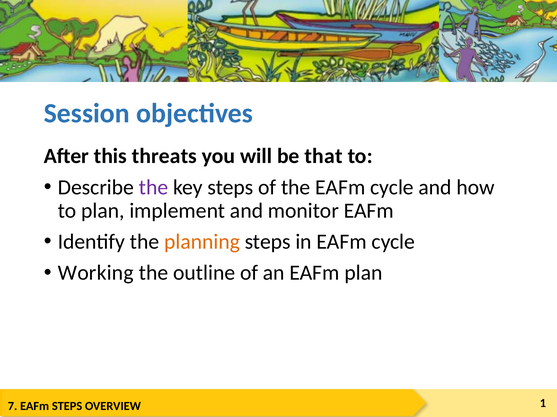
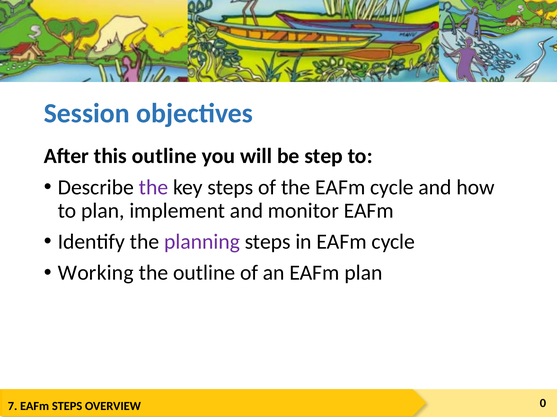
this threats: threats -> outline
that: that -> step
planning colour: orange -> purple
1: 1 -> 0
